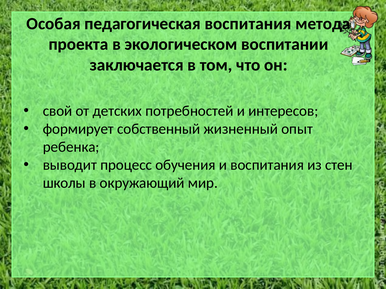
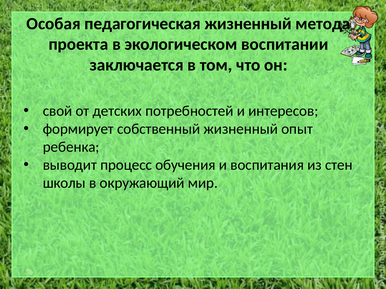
педагогическая воспитания: воспитания -> жизненный
